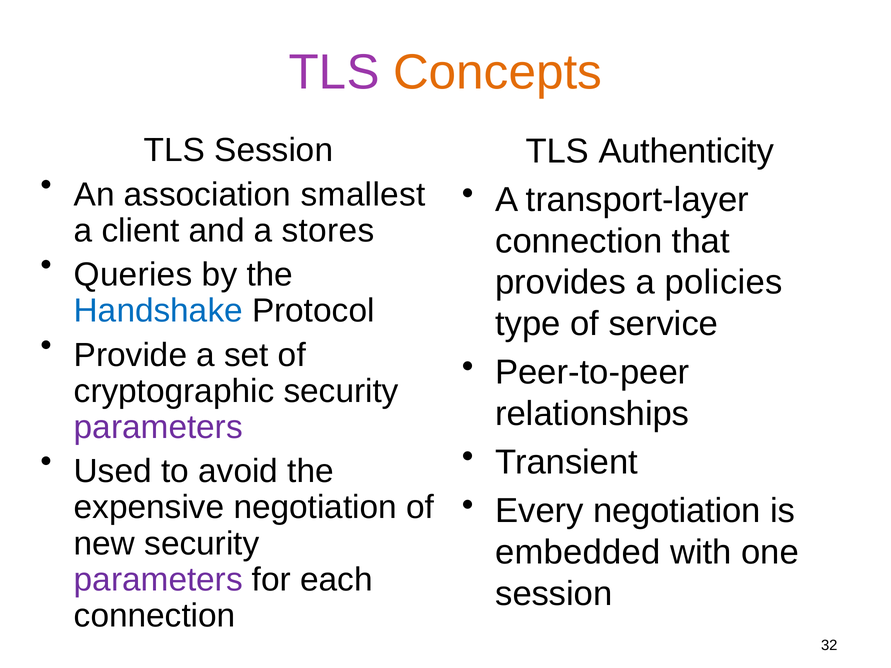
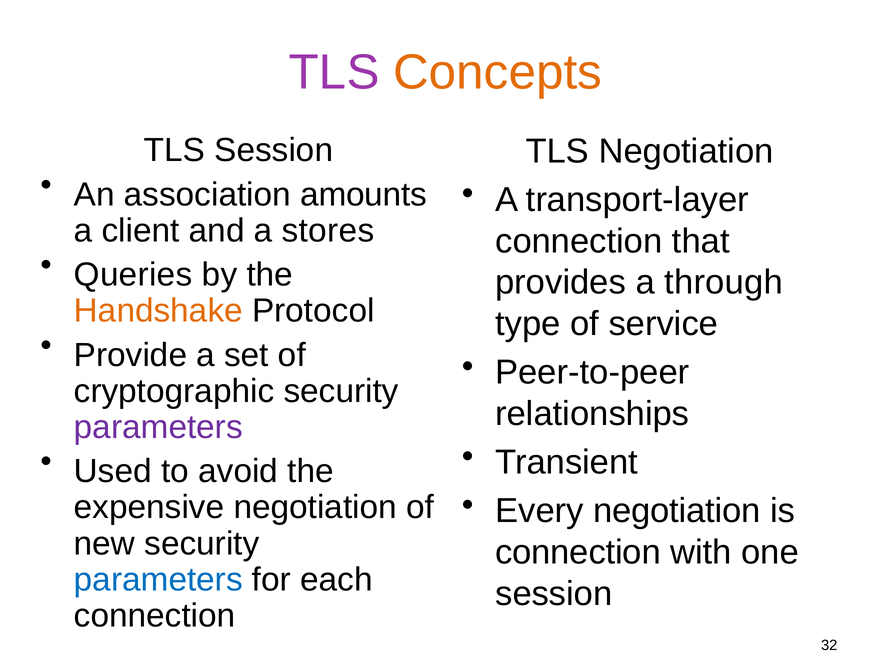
TLS Authenticity: Authenticity -> Negotiation
smallest: smallest -> amounts
policies: policies -> through
Handshake colour: blue -> orange
embedded at (578, 552): embedded -> connection
parameters at (158, 580) colour: purple -> blue
